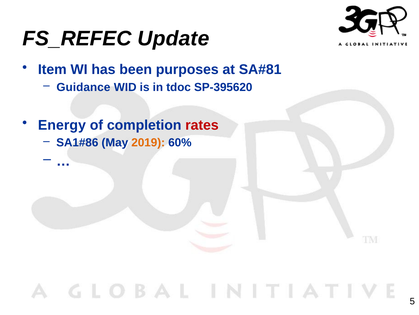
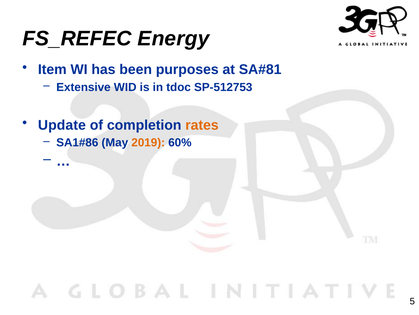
Update: Update -> Energy
Guidance: Guidance -> Extensive
SP-395620: SP-395620 -> SP-512753
Energy: Energy -> Update
rates colour: red -> orange
